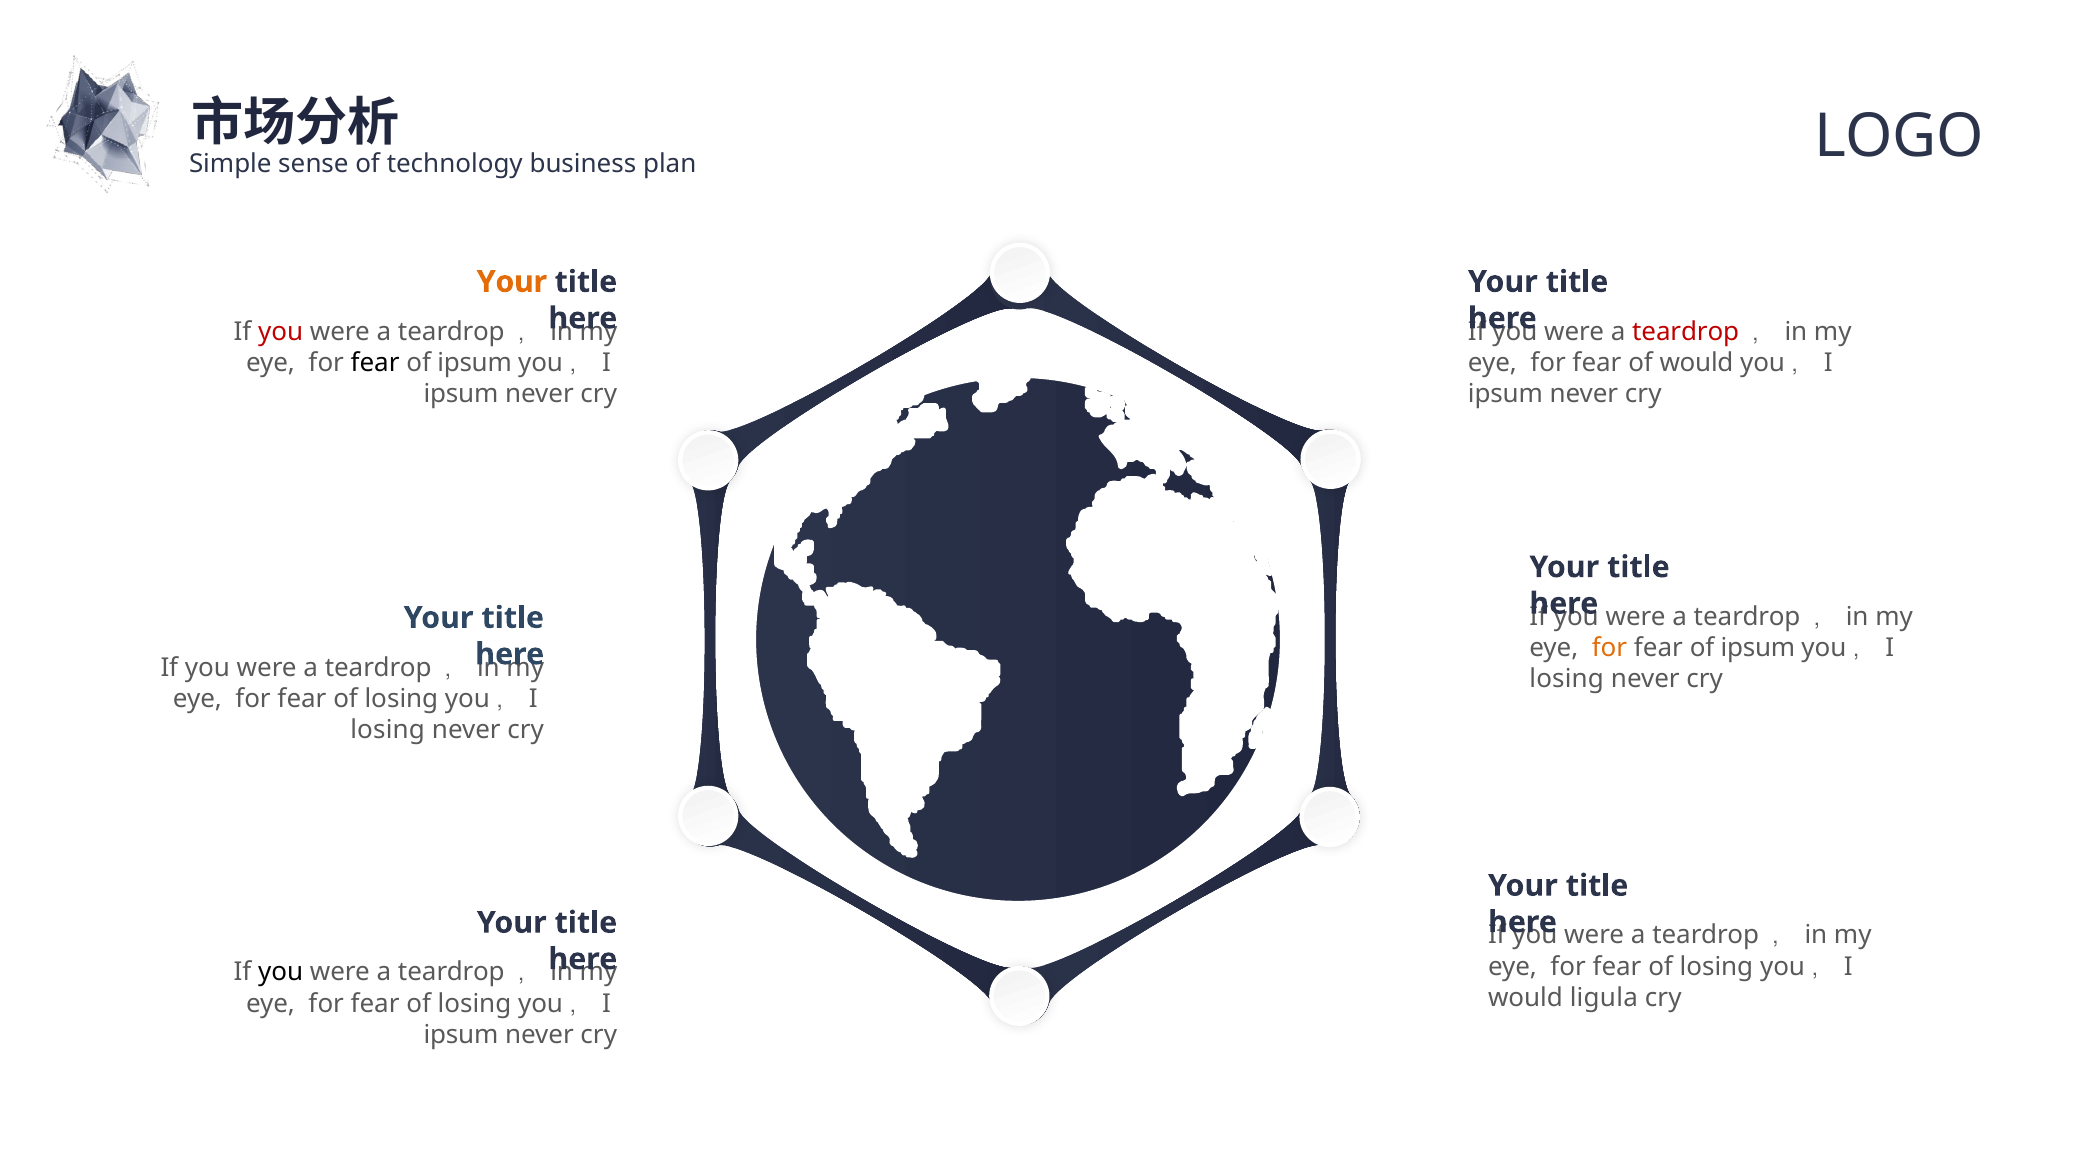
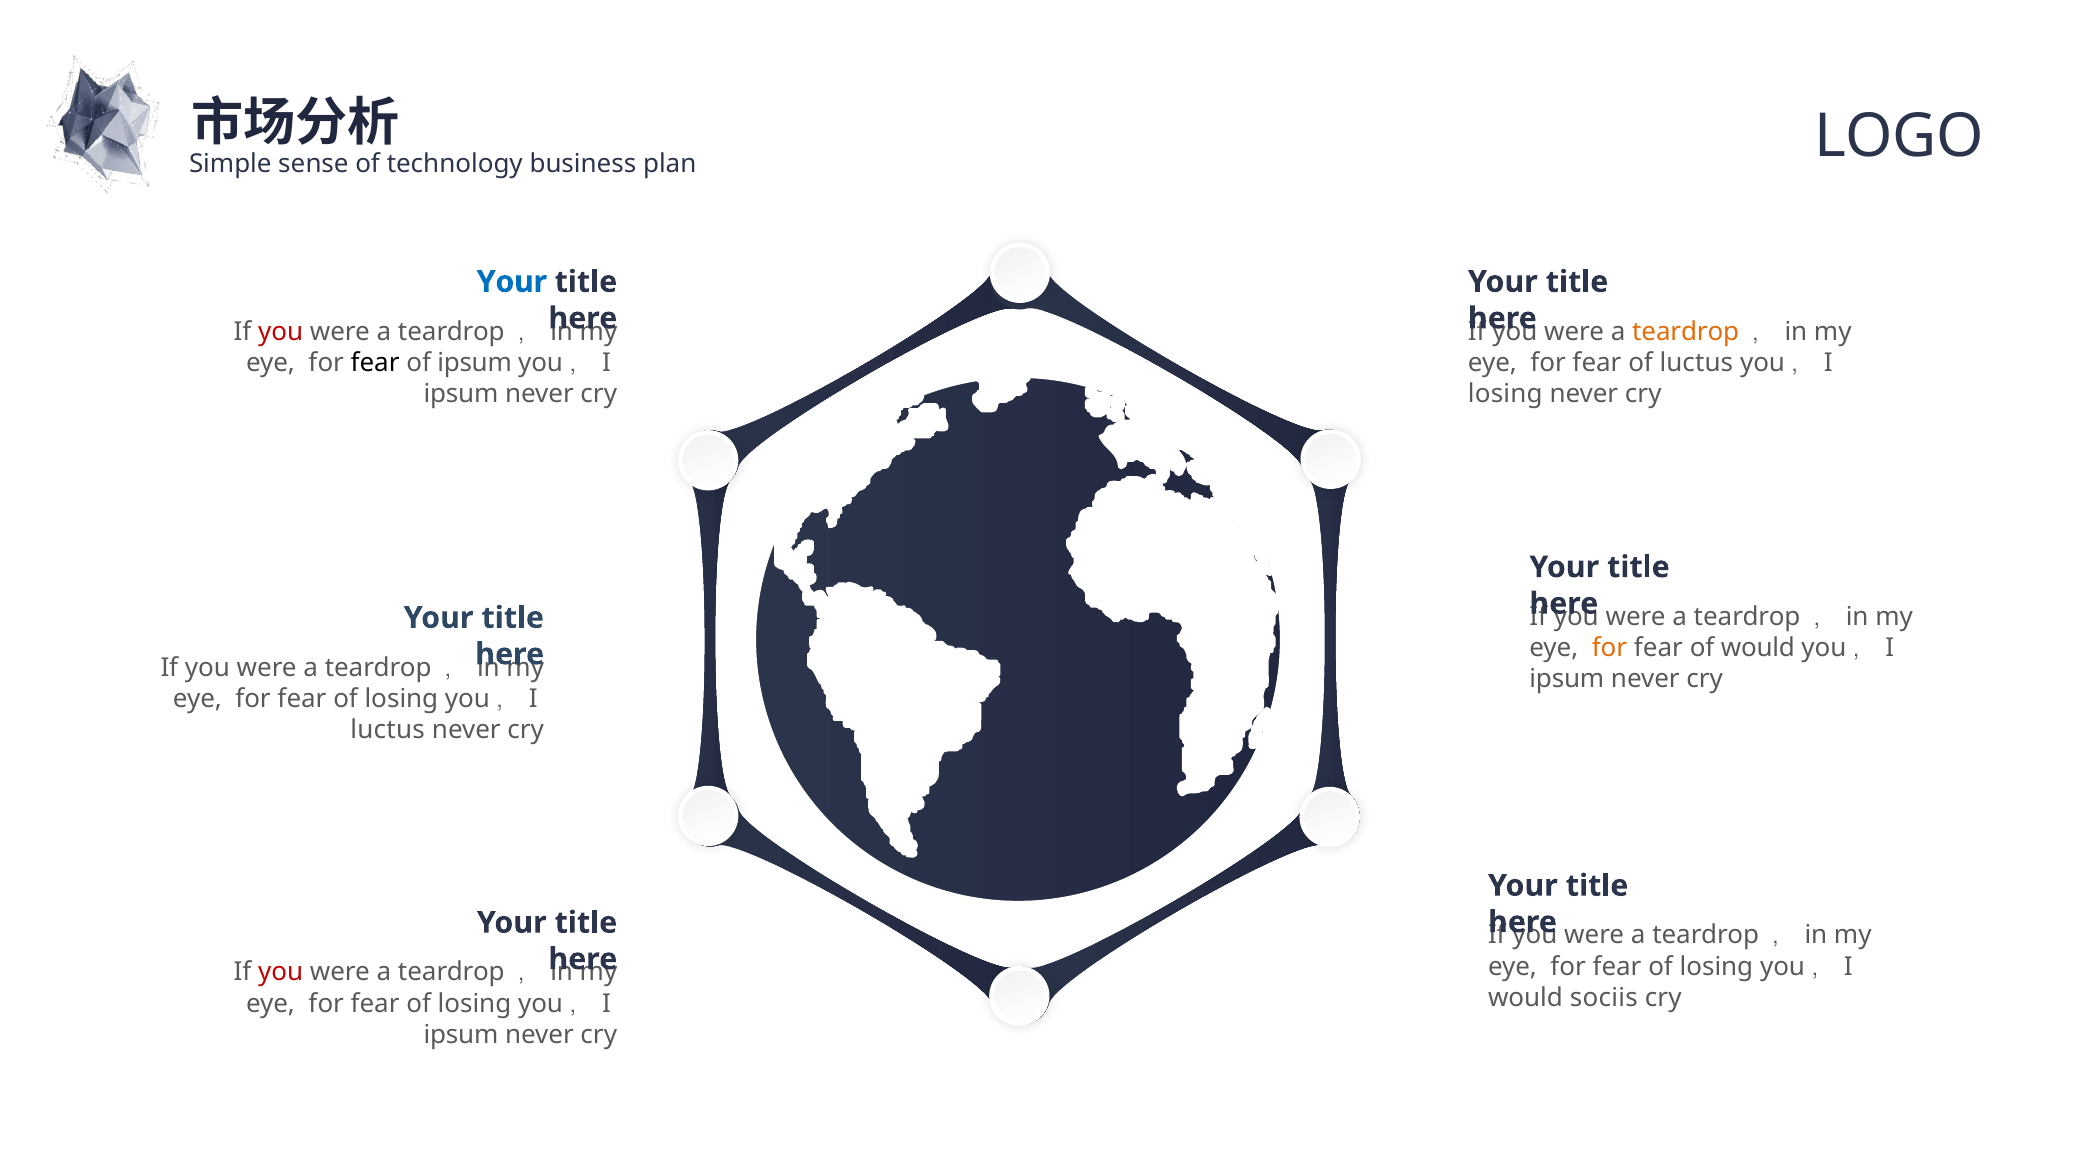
Your at (512, 282) colour: orange -> blue
teardrop at (1686, 332) colour: red -> orange
of would: would -> luctus
ipsum at (1505, 394): ipsum -> losing
ipsum at (1758, 648): ipsum -> would
losing at (1567, 679): losing -> ipsum
losing at (388, 730): losing -> luctus
you at (281, 972) colour: black -> red
ligula: ligula -> sociis
